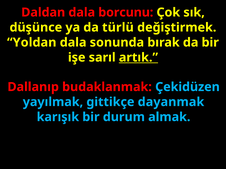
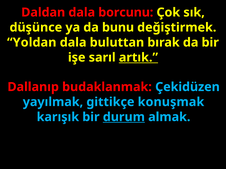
türlü: türlü -> bunu
sonunda: sonunda -> buluttan
dayanmak: dayanmak -> konuşmak
durum underline: none -> present
